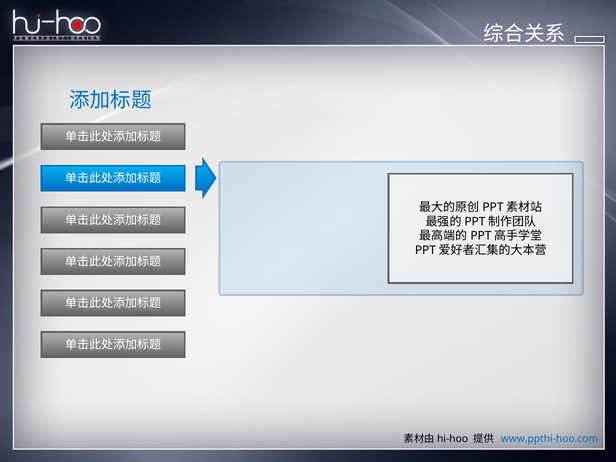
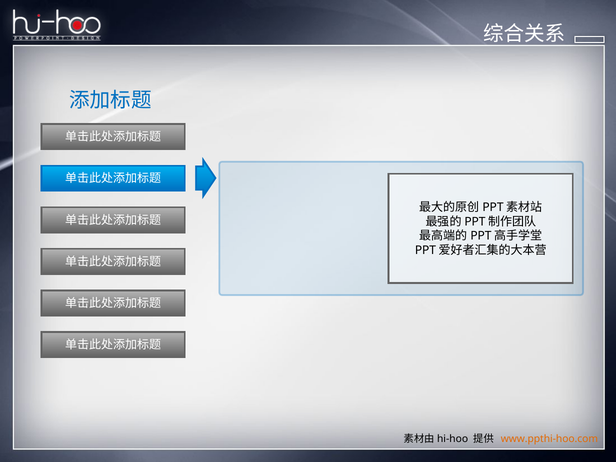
www.ppthi-hoo.com colour: blue -> orange
